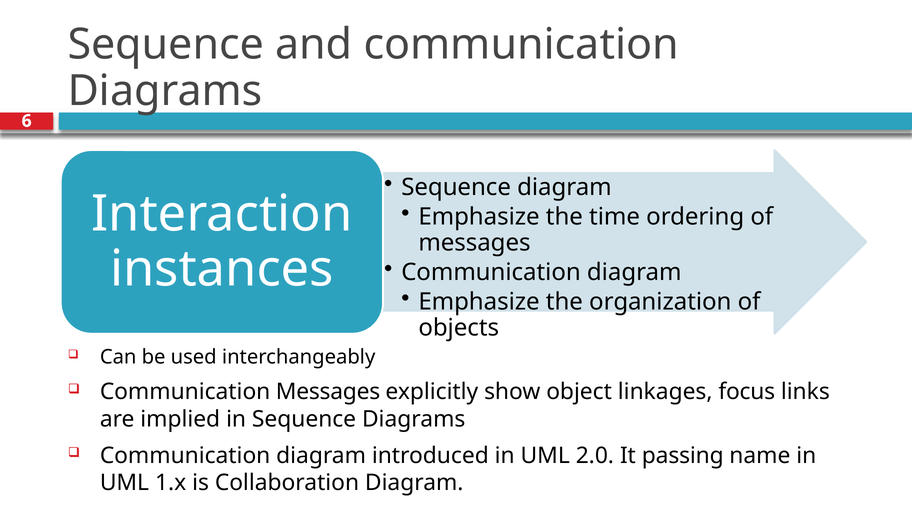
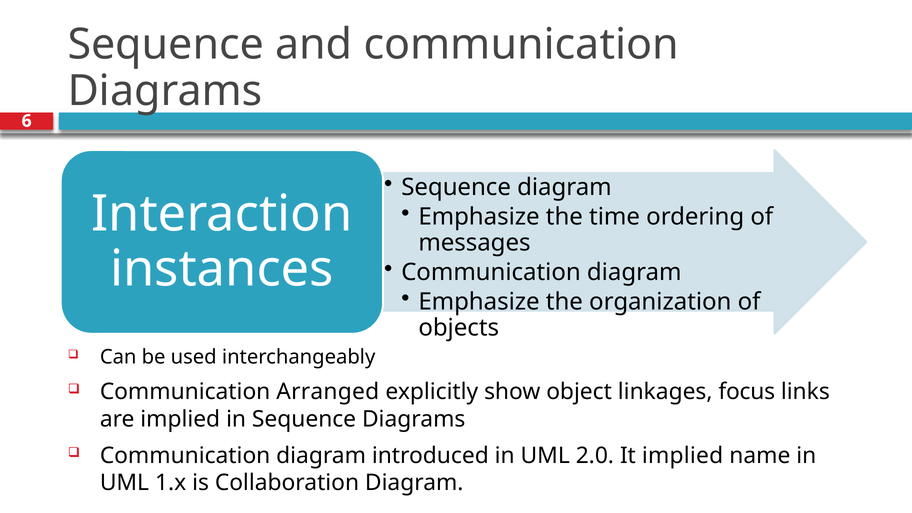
Communication Messages: Messages -> Arranged
It passing: passing -> implied
